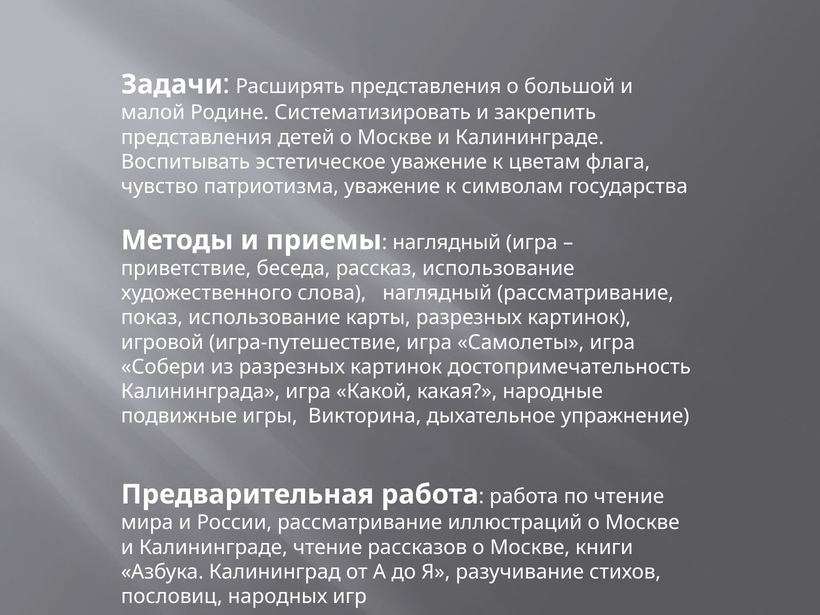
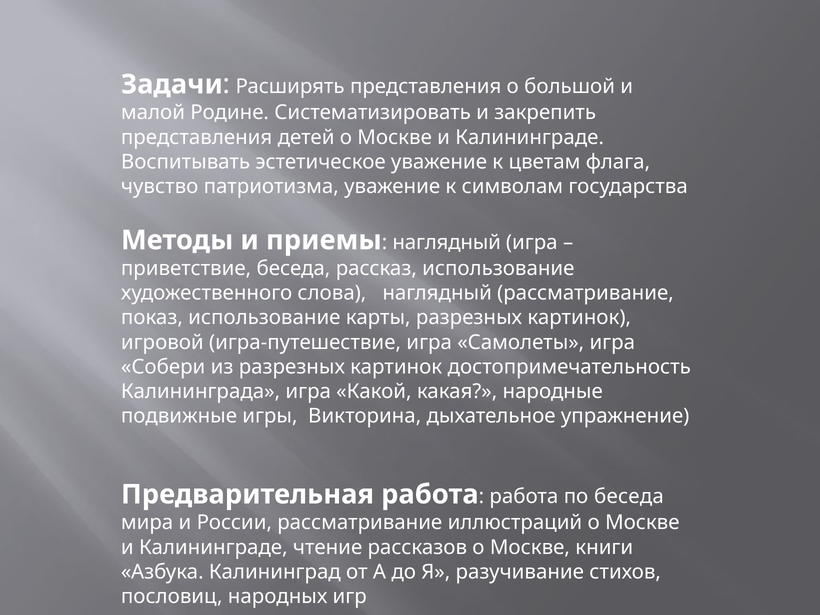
по чтение: чтение -> беседа
